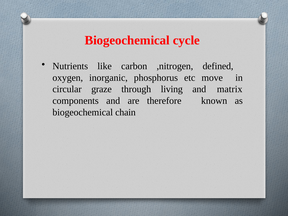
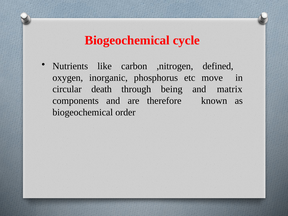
graze: graze -> death
living: living -> being
chain: chain -> order
